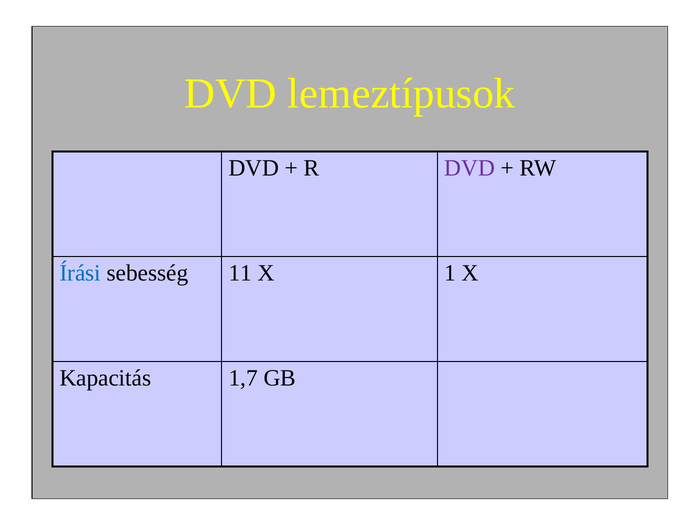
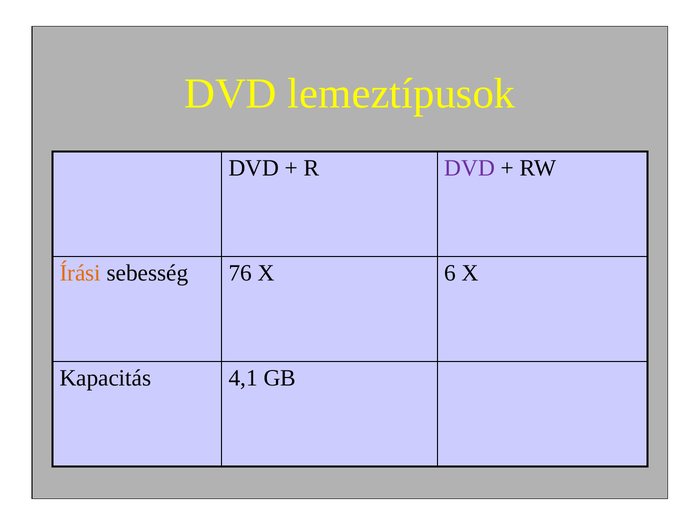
Írási colour: blue -> orange
11: 11 -> 76
1: 1 -> 6
1,7: 1,7 -> 4,1
